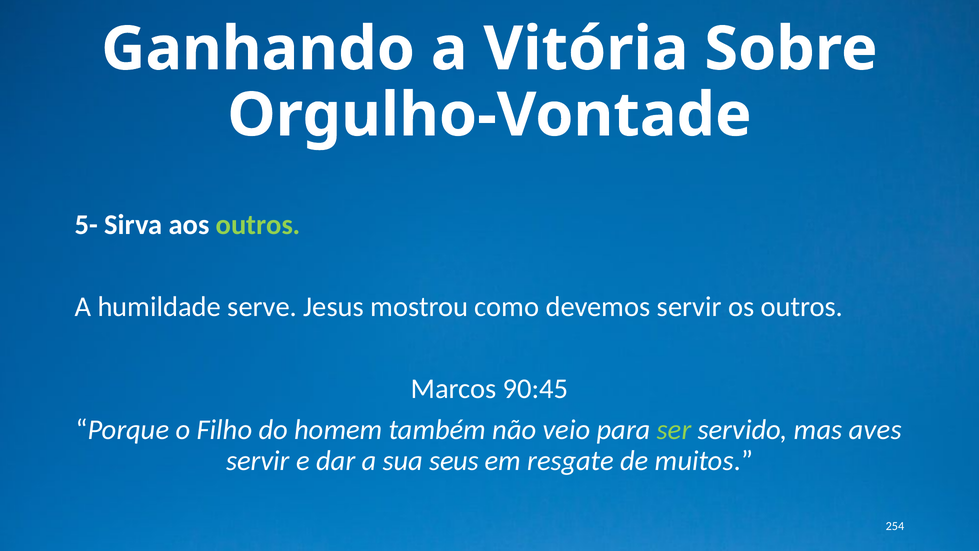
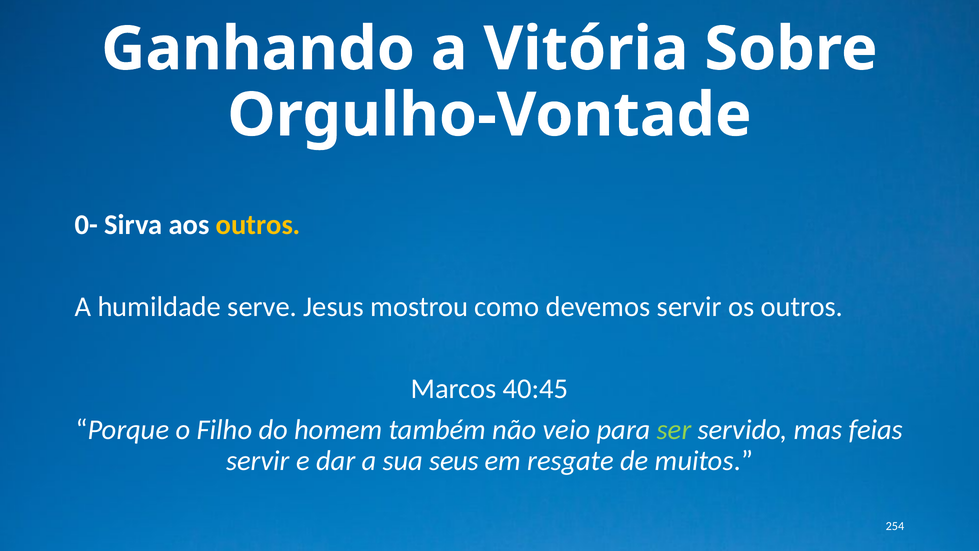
5-: 5- -> 0-
outros at (258, 225) colour: light green -> yellow
90:45: 90:45 -> 40:45
aves: aves -> feias
